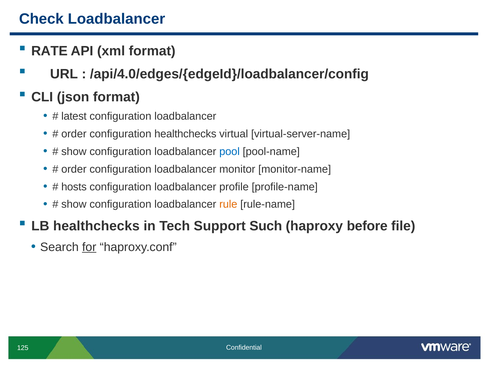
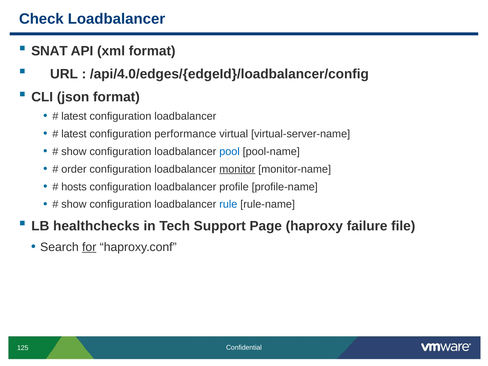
RATE: RATE -> SNAT
order at (74, 134): order -> latest
configuration healthchecks: healthchecks -> performance
monitor underline: none -> present
rule colour: orange -> blue
Such: Such -> Page
before: before -> failure
